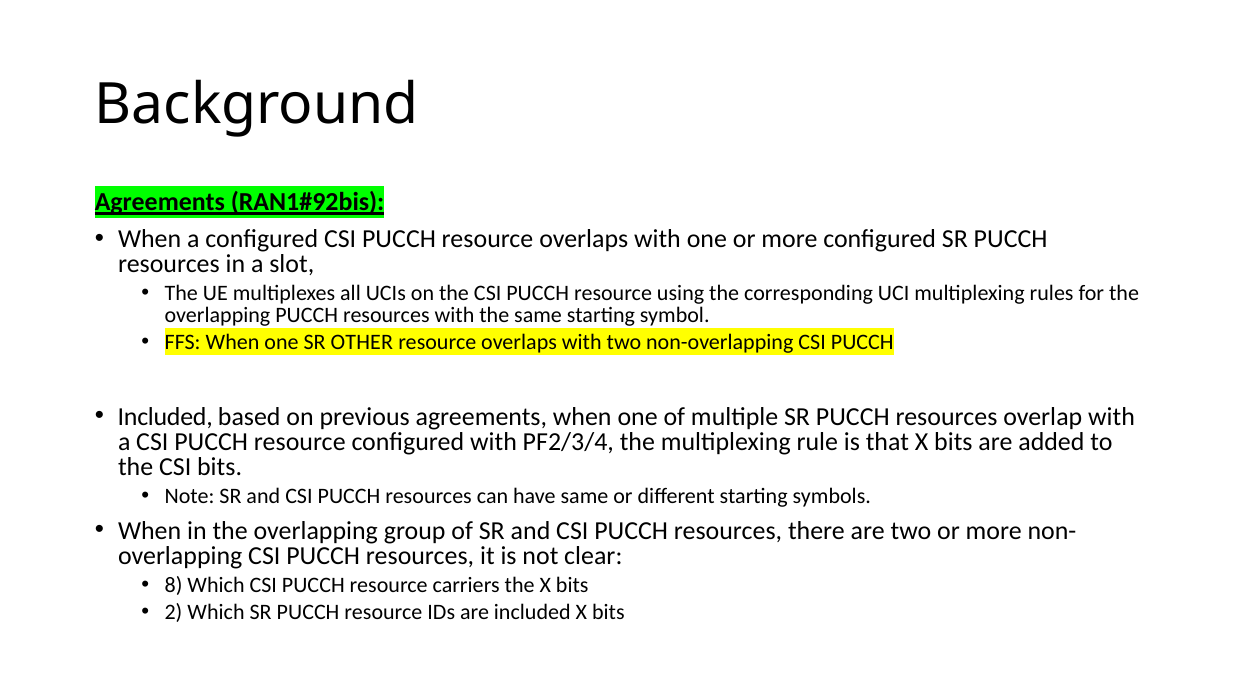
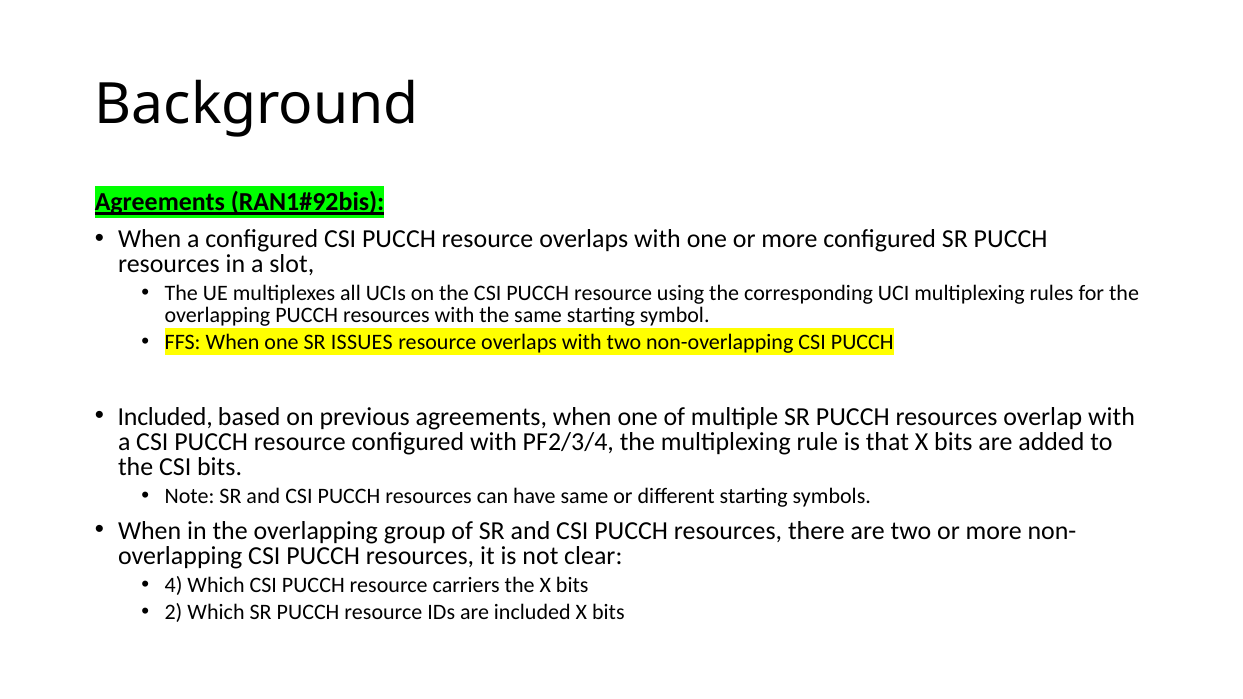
OTHER: OTHER -> ISSUES
8: 8 -> 4
